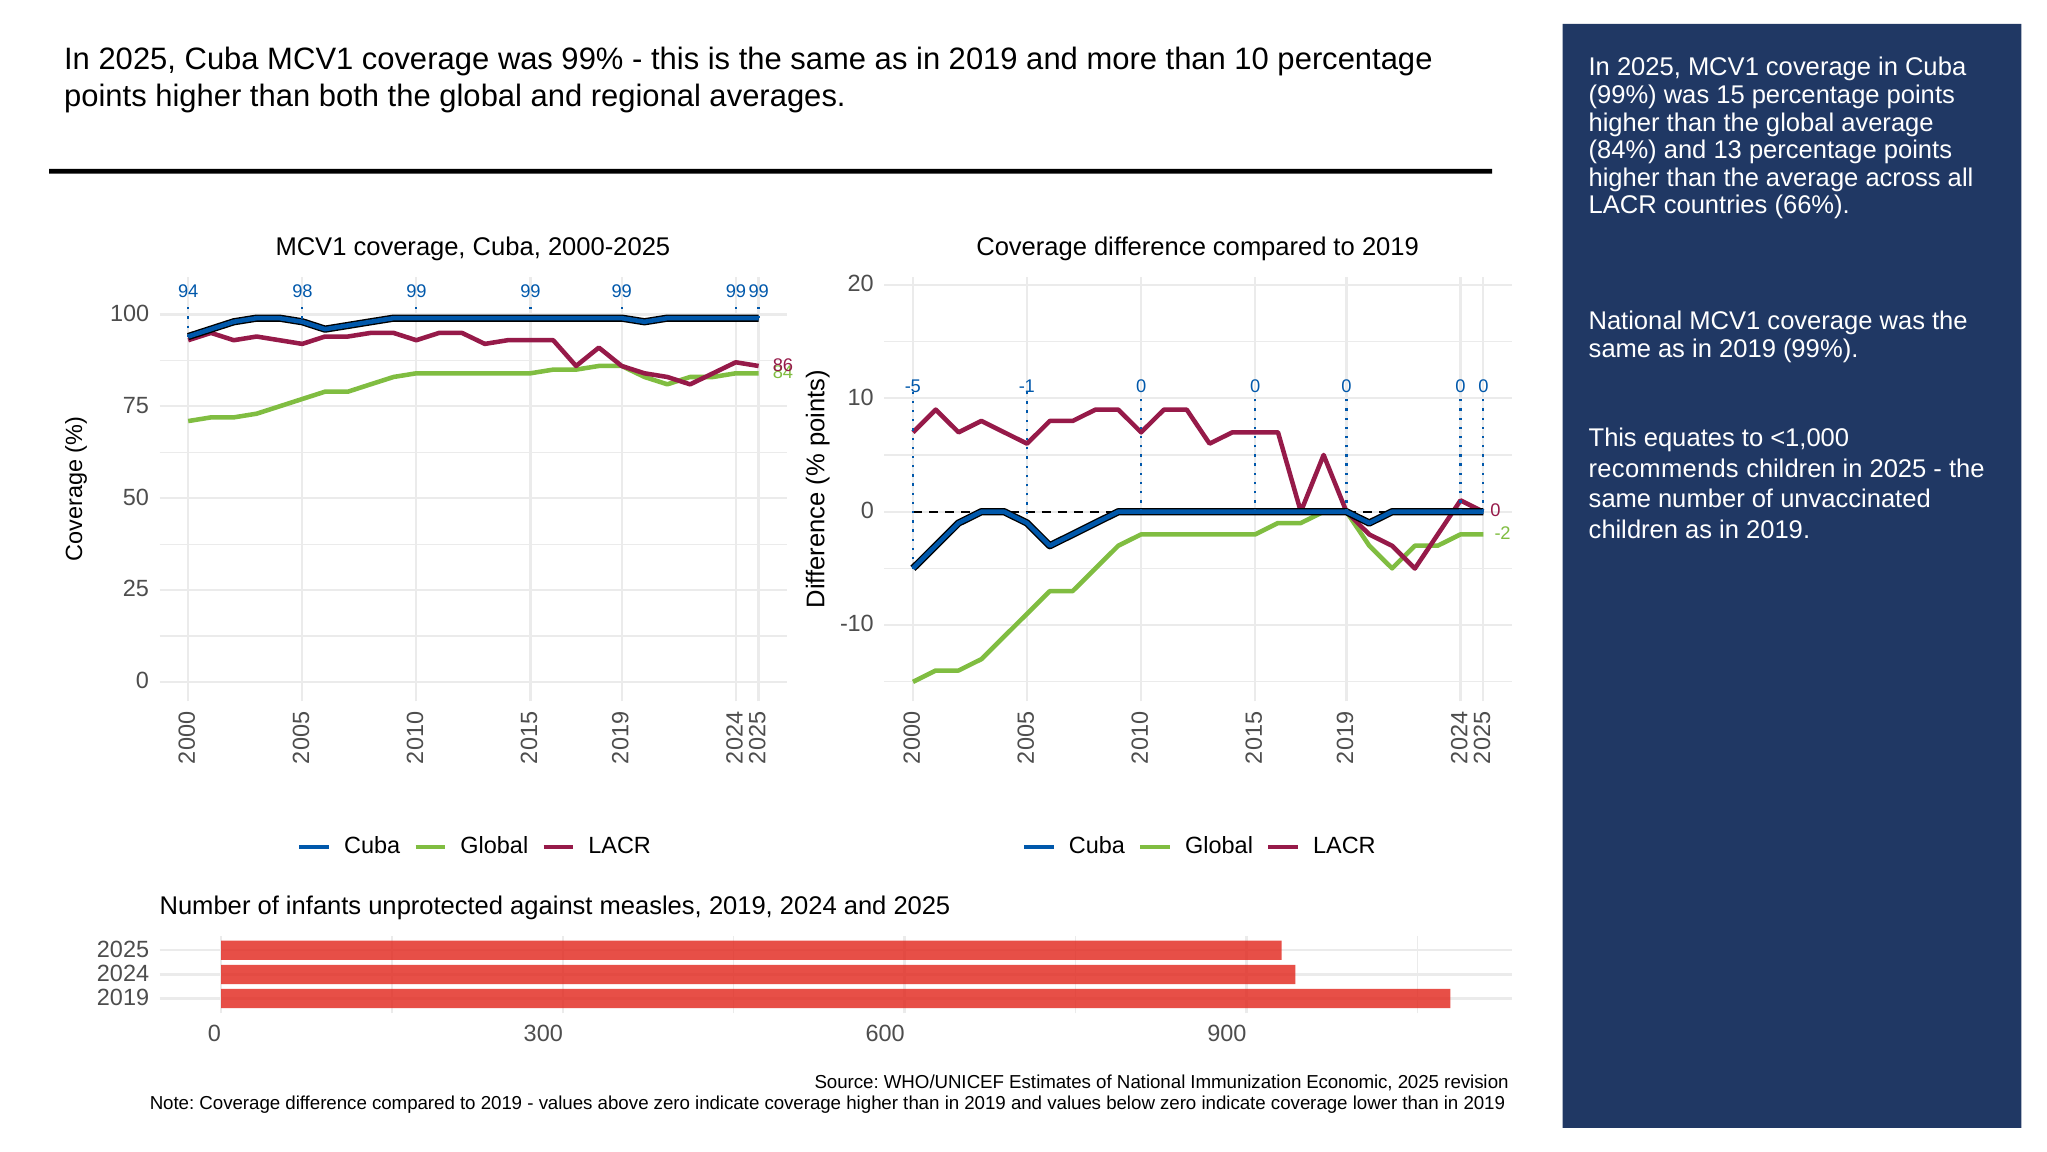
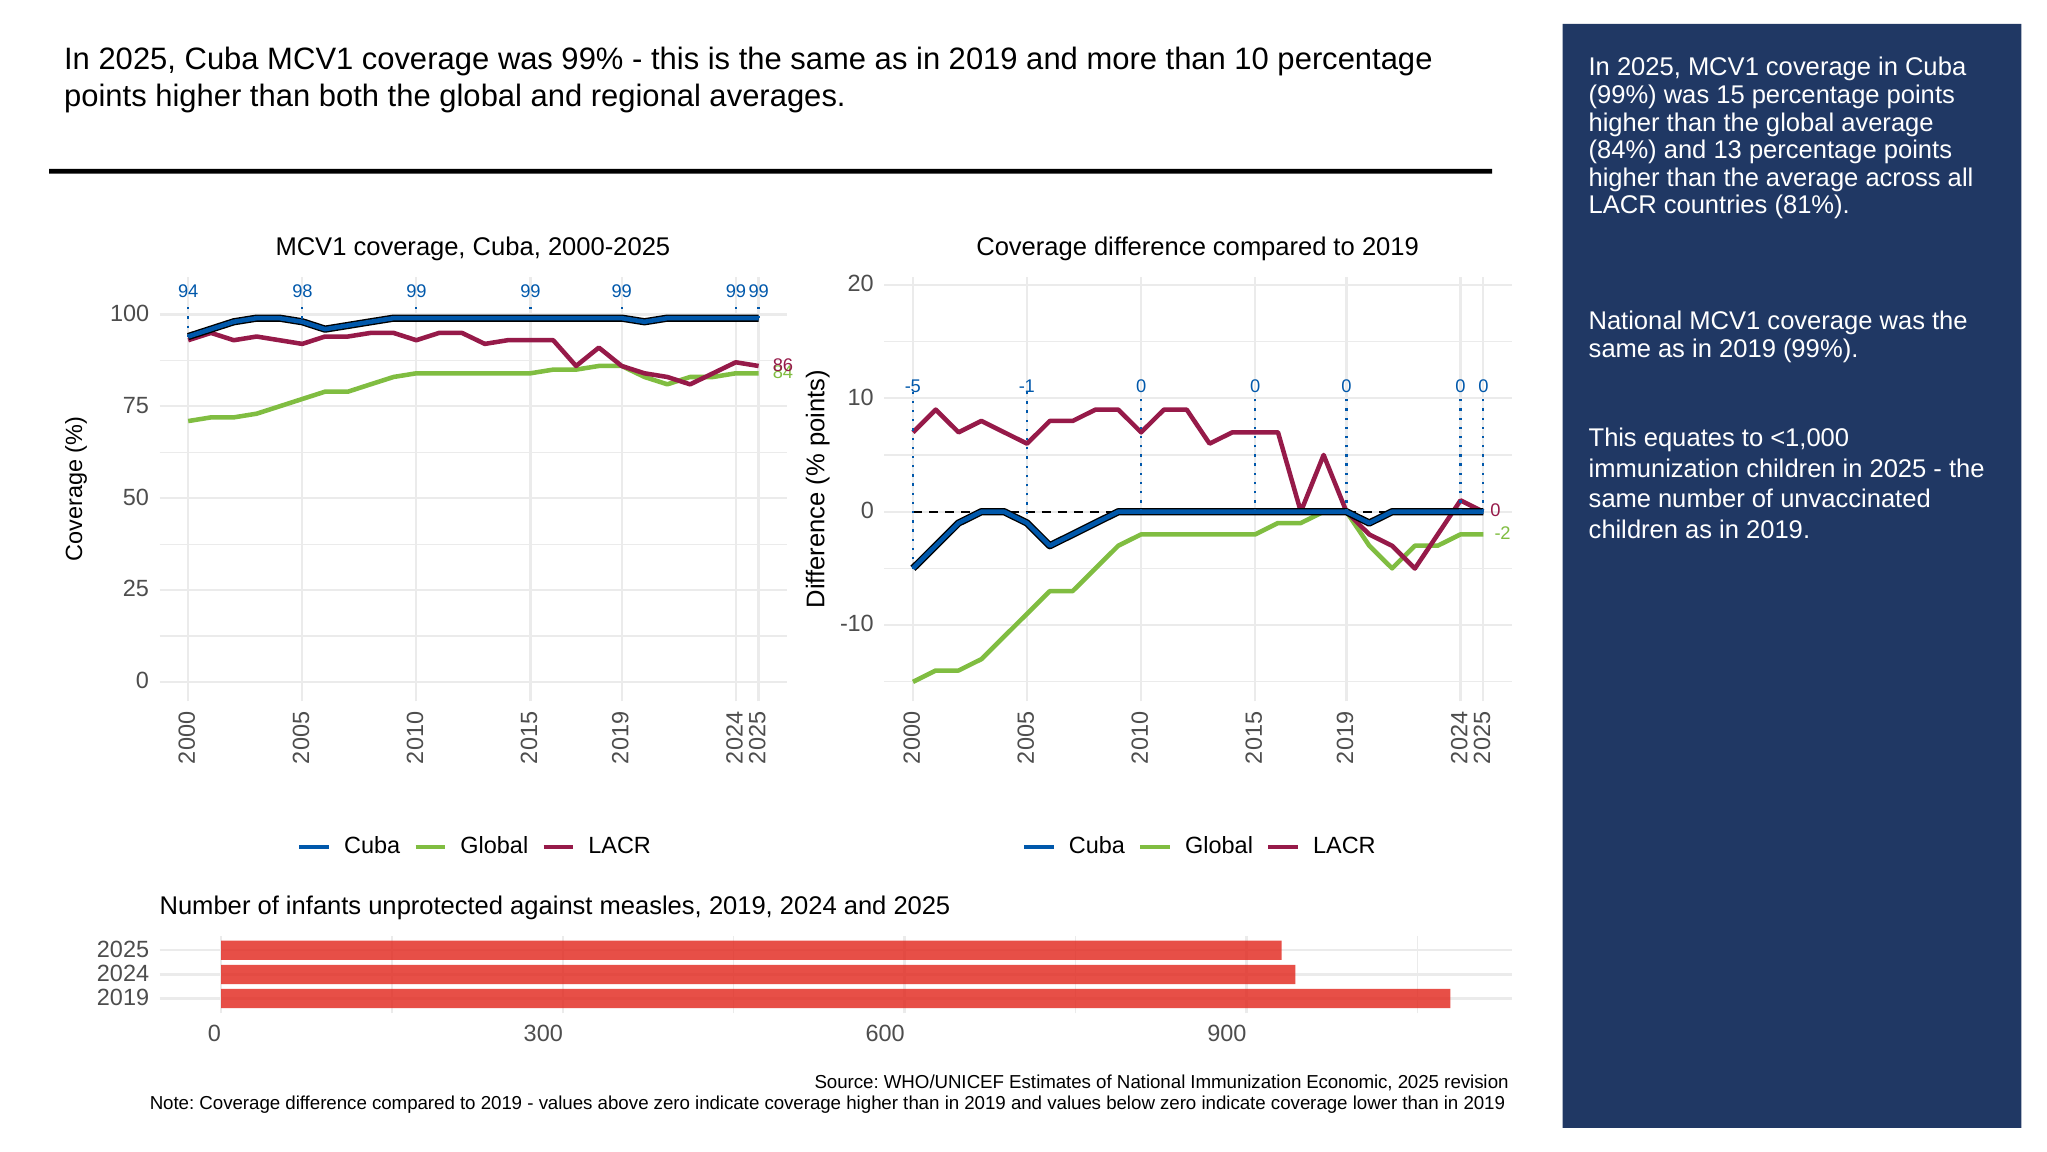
66%: 66% -> 81%
recommends at (1664, 468): recommends -> immunization
